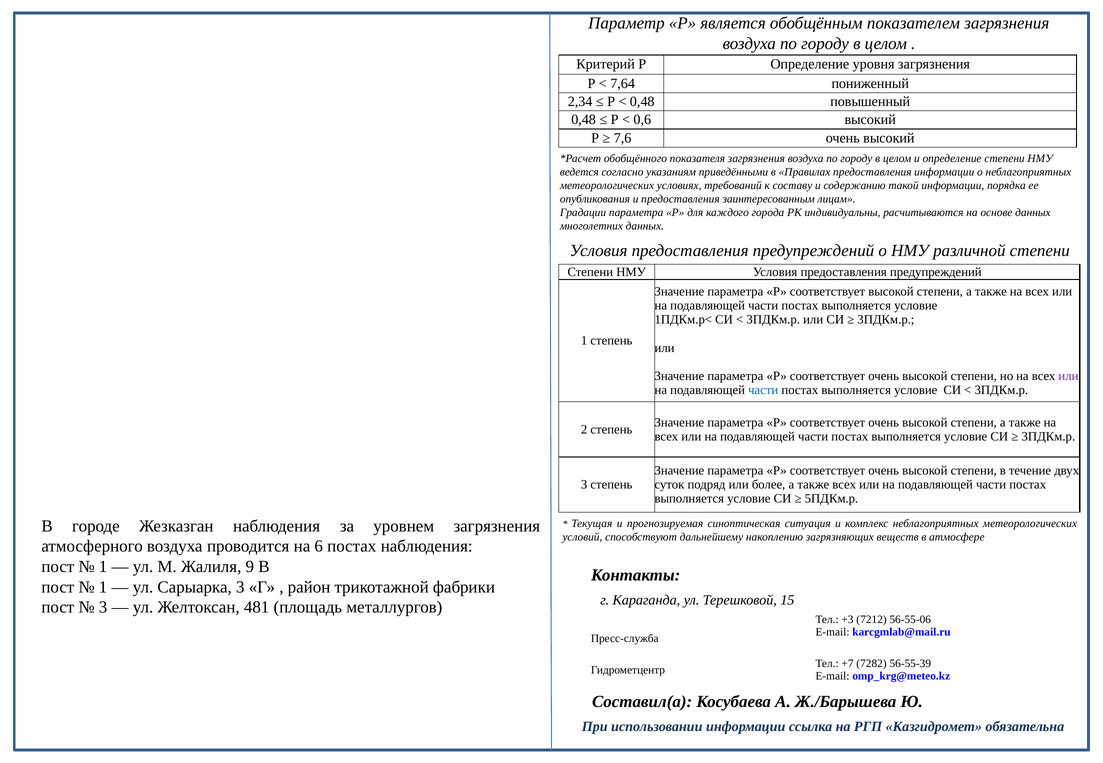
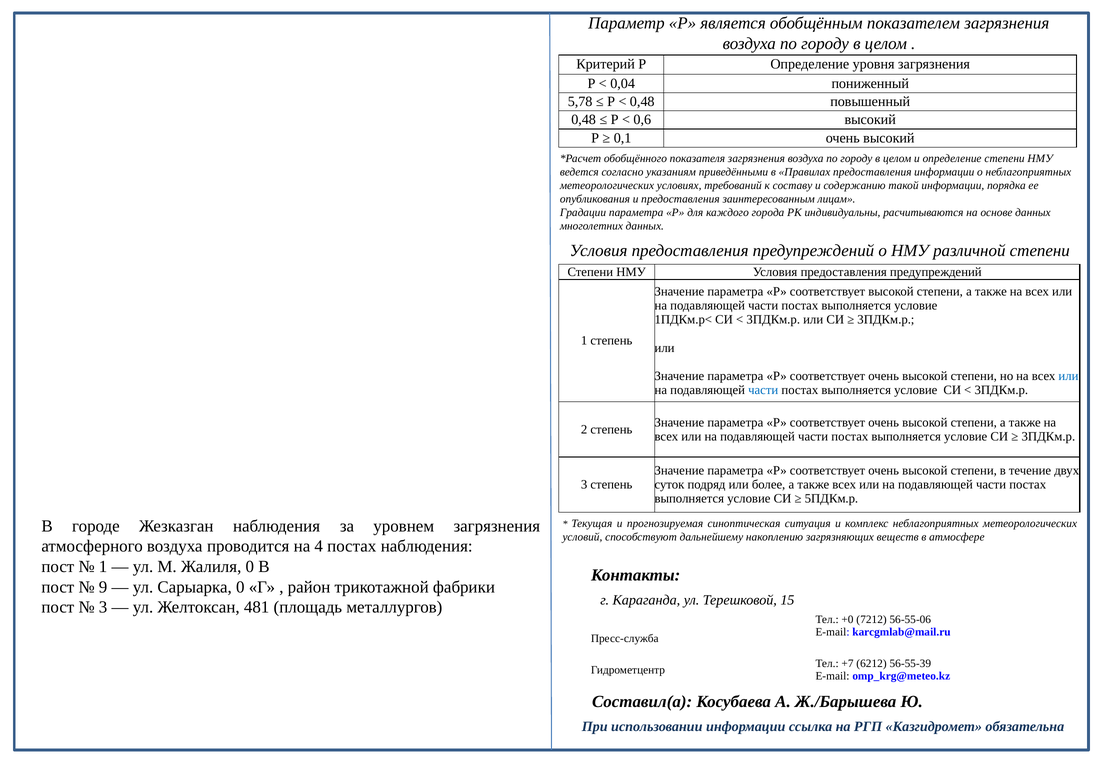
7,64: 7,64 -> 0,04
2,34: 2,34 -> 5,78
7,6: 7,6 -> 0,1
или at (1069, 376) colour: purple -> blue
6: 6 -> 4
Жалиля 9: 9 -> 0
1 at (103, 587): 1 -> 9
Сарыарка 3: 3 -> 0
+3: +3 -> +0
7282: 7282 -> 6212
